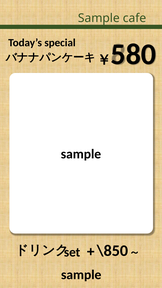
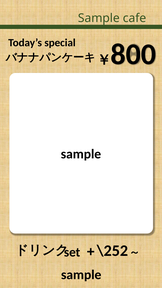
580: 580 -> 800
\850: \850 -> \252
